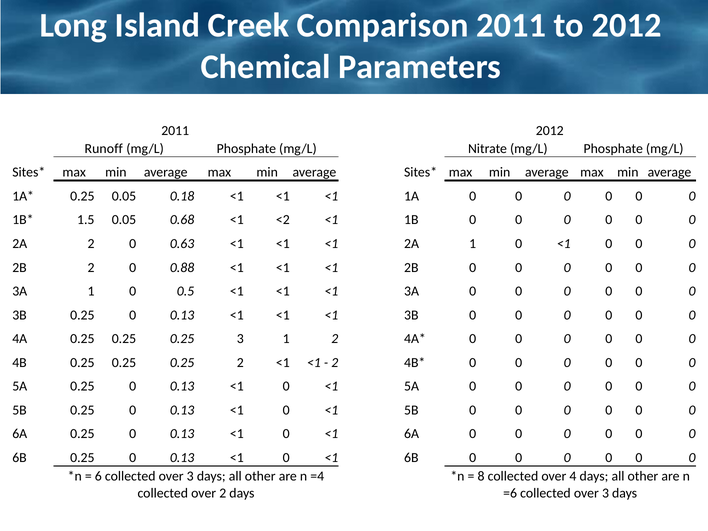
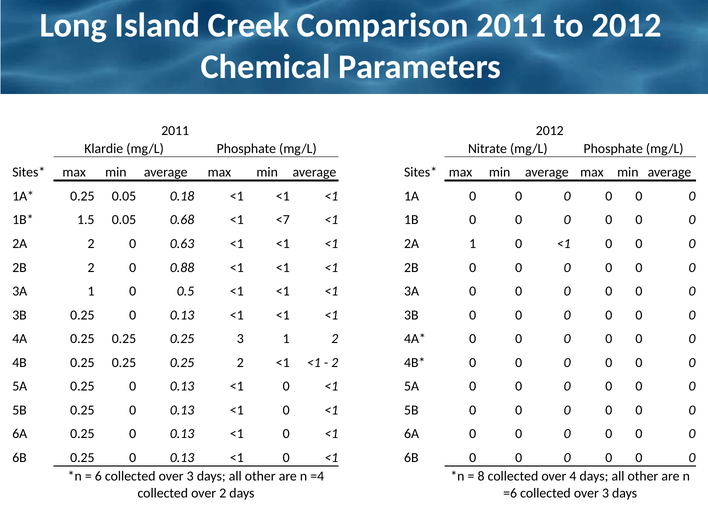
Runoff: Runoff -> Klardie
<2: <2 -> <7
